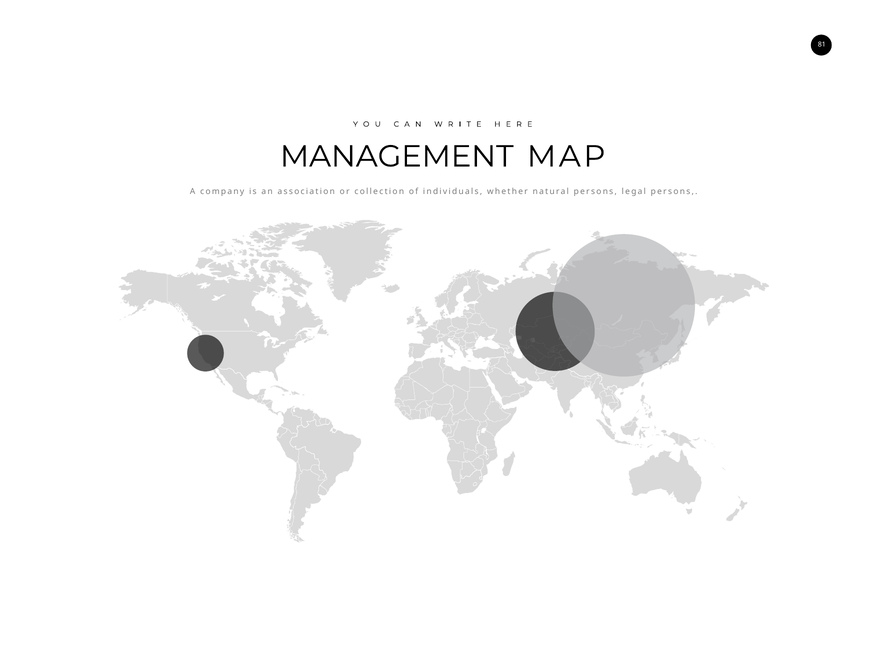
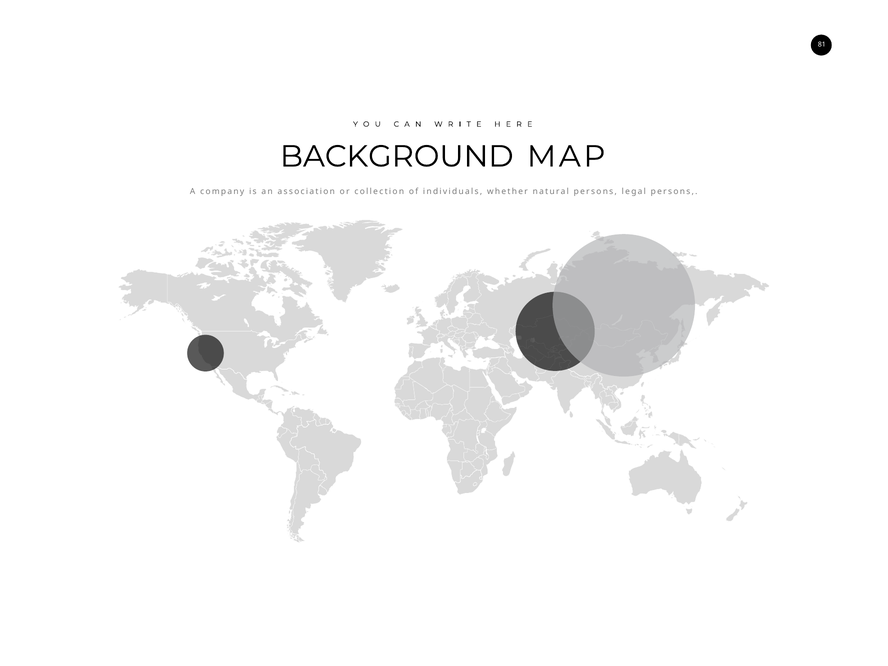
MANAGEMENT: MANAGEMENT -> BACKGROUND
